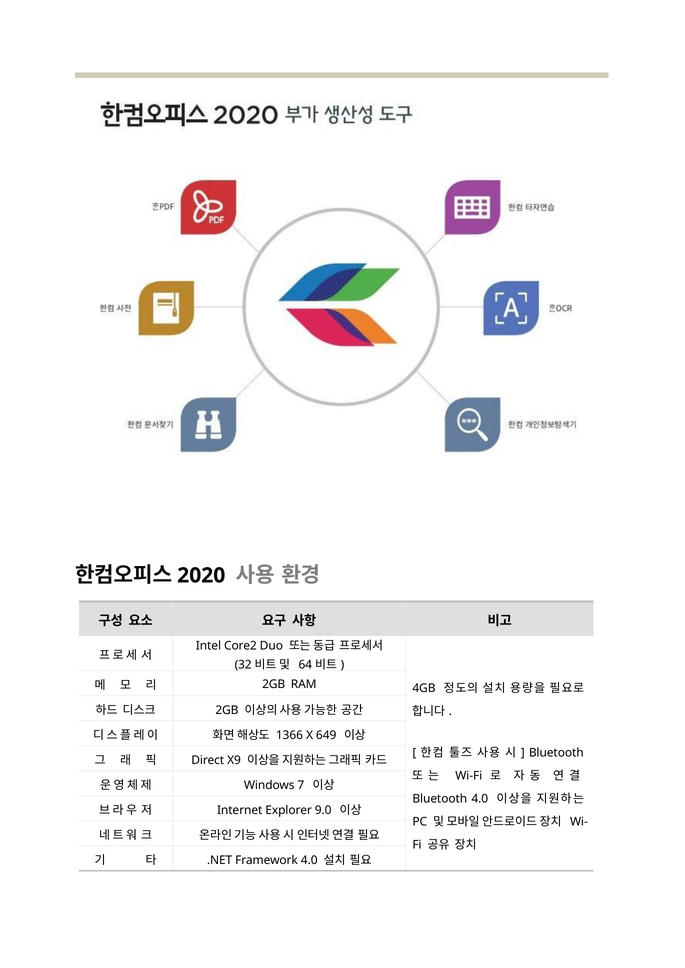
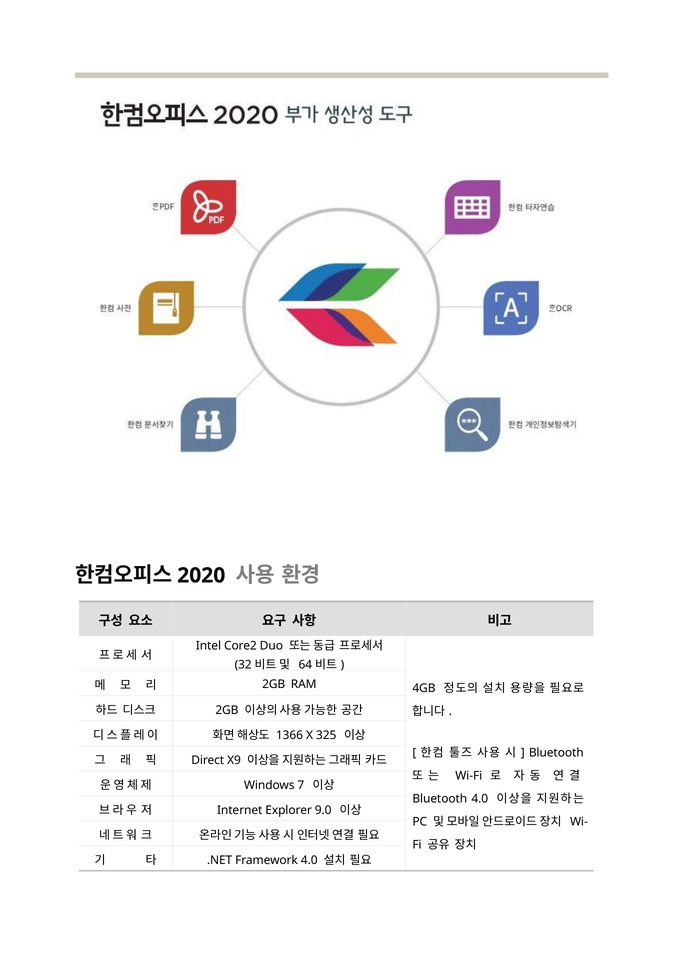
649: 649 -> 325
